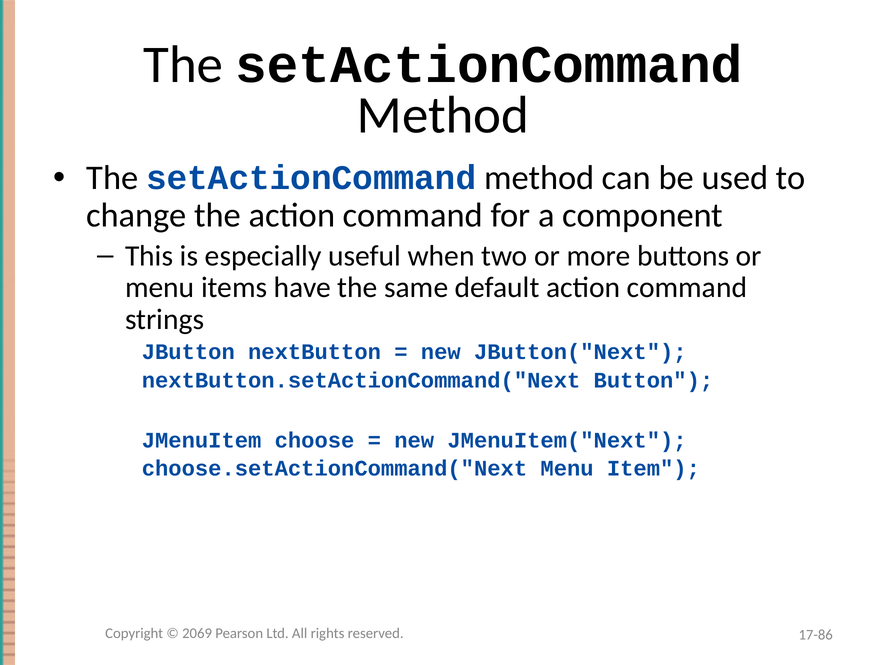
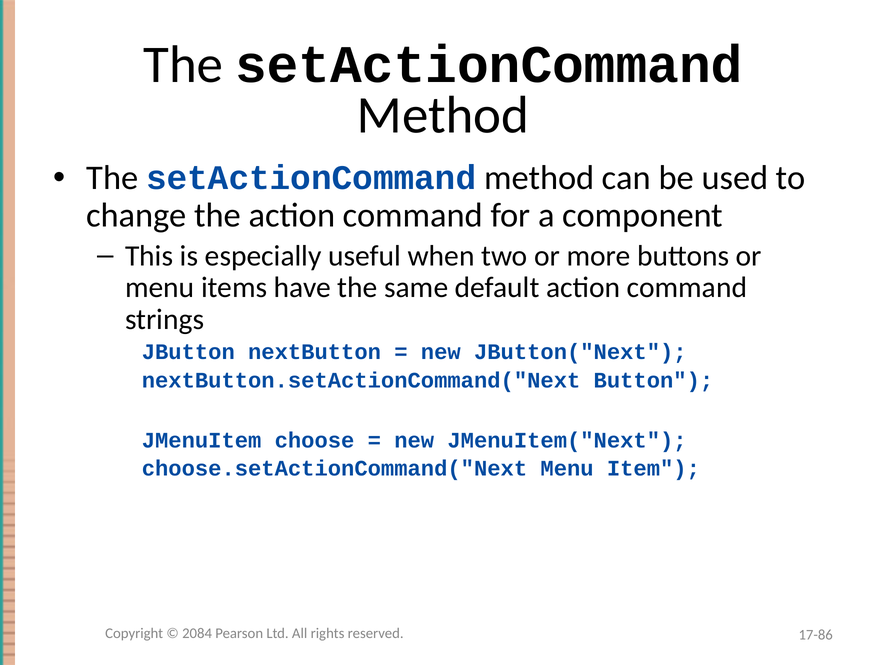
2069: 2069 -> 2084
